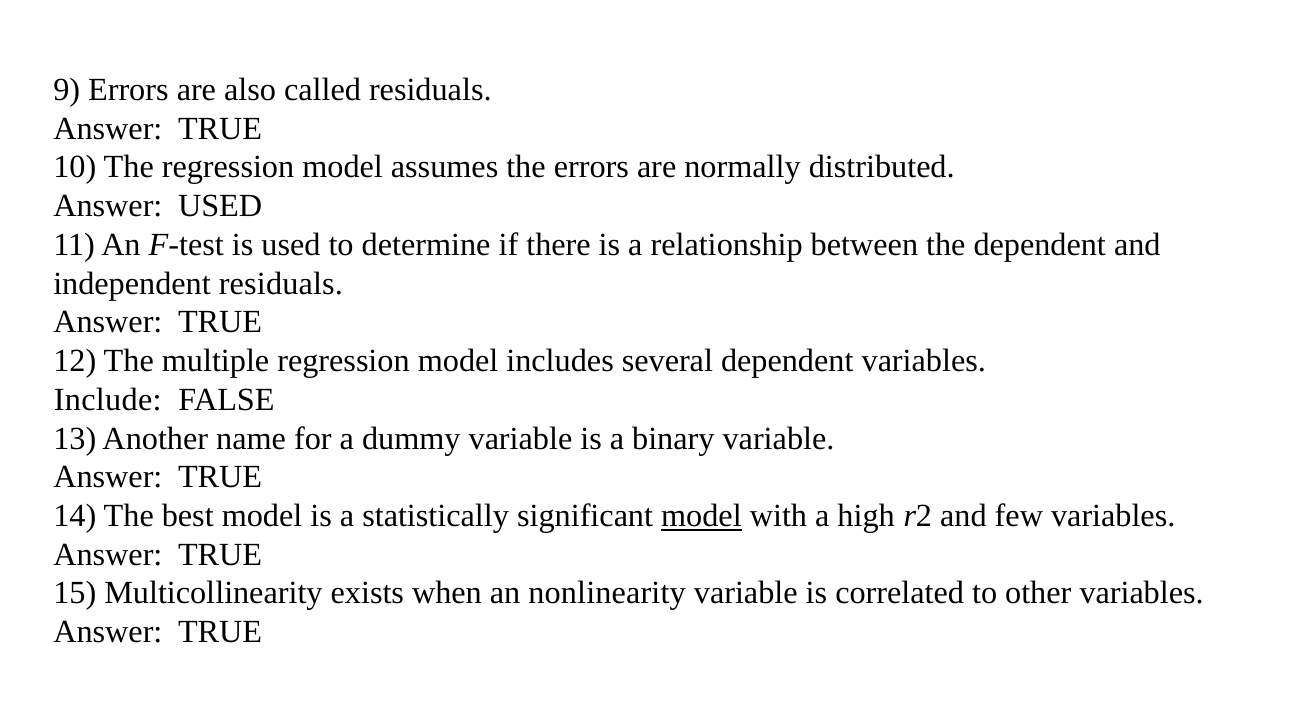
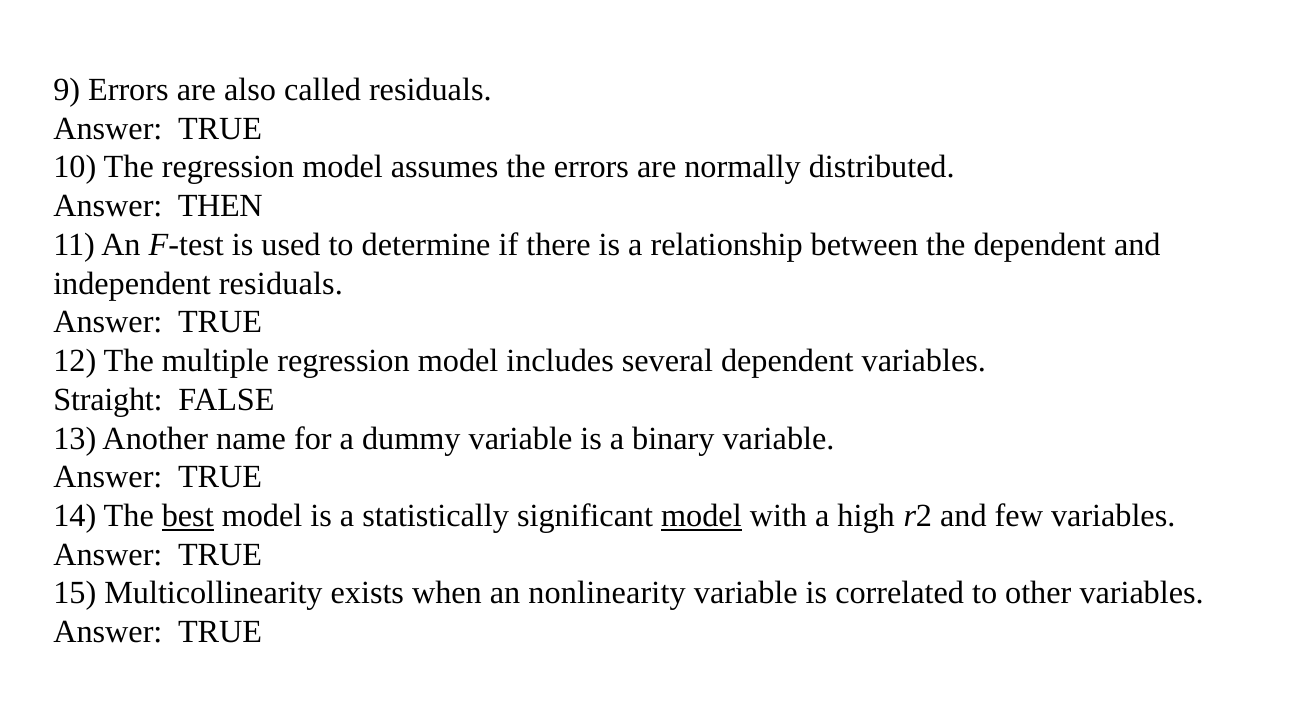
Answer USED: USED -> THEN
Include: Include -> Straight
best underline: none -> present
